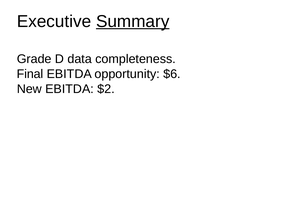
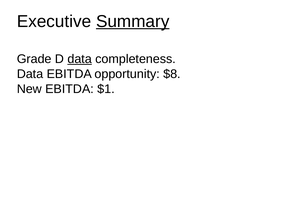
data at (80, 59) underline: none -> present
Final at (30, 74): Final -> Data
$6: $6 -> $8
$2: $2 -> $1
